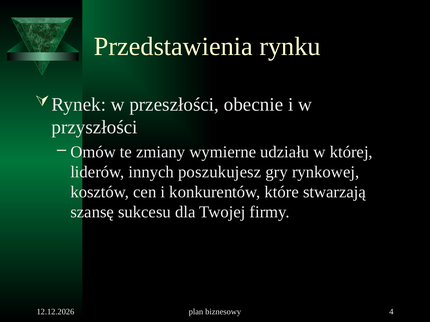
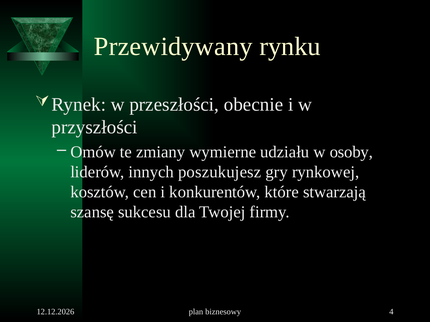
Przedstawienia: Przedstawienia -> Przewidywany
której: której -> osoby
